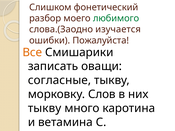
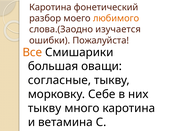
Слишком at (50, 7): Слишком -> Каротина
любимого colour: green -> orange
записать: записать -> большая
Слов: Слов -> Себе
